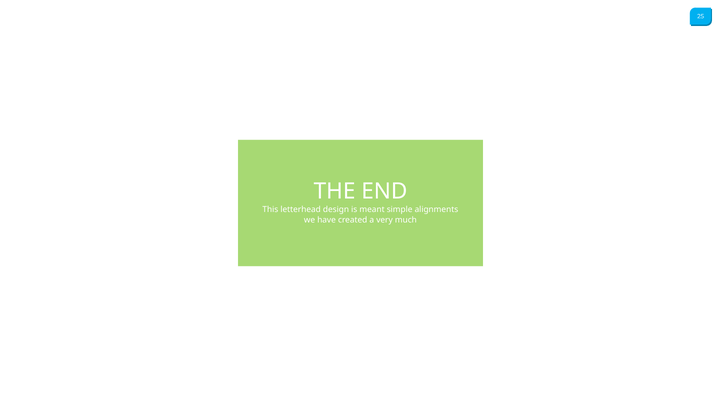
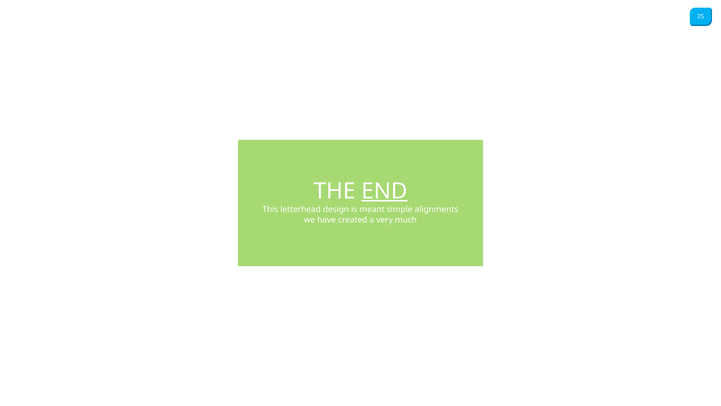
END underline: none -> present
